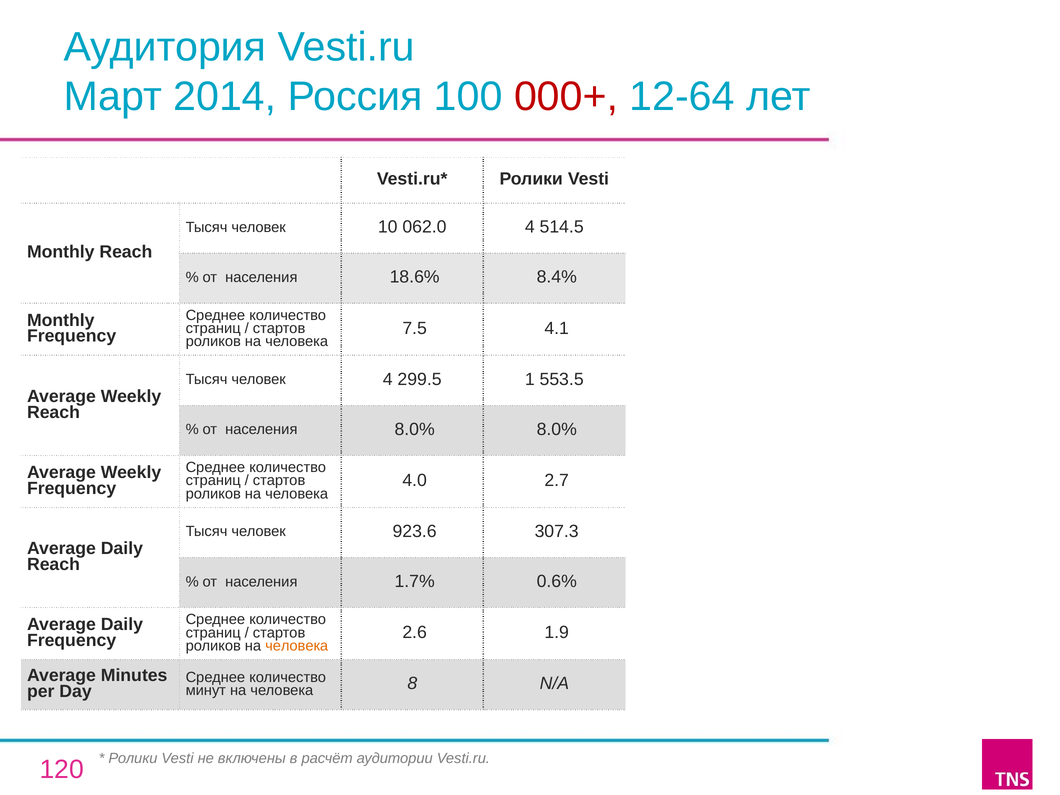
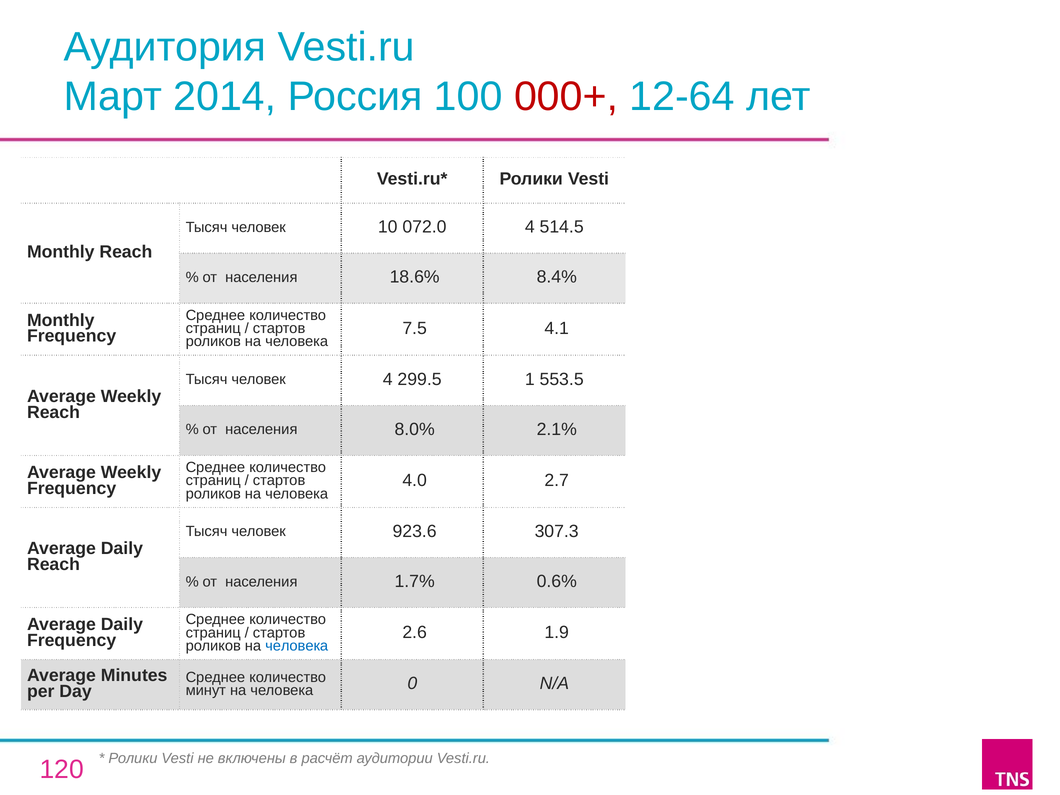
062.0: 062.0 -> 072.0
8.0% 8.0%: 8.0% -> 2.1%
человека at (297, 646) colour: orange -> blue
8: 8 -> 0
